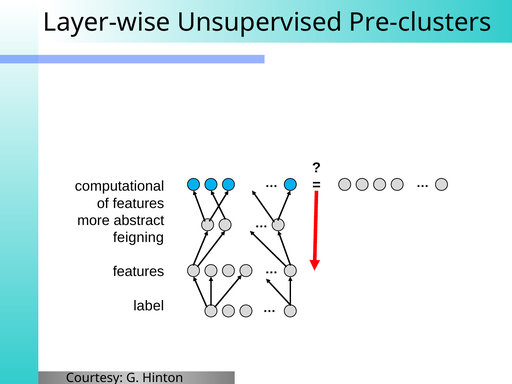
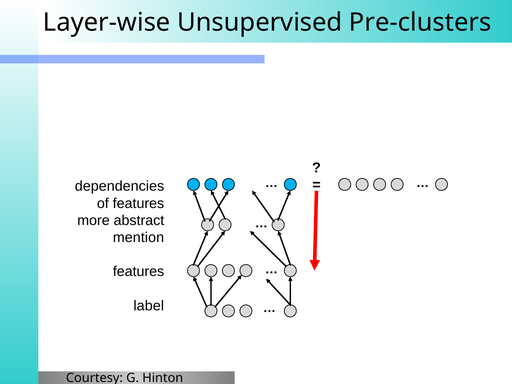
computational: computational -> dependencies
feigning: feigning -> mention
